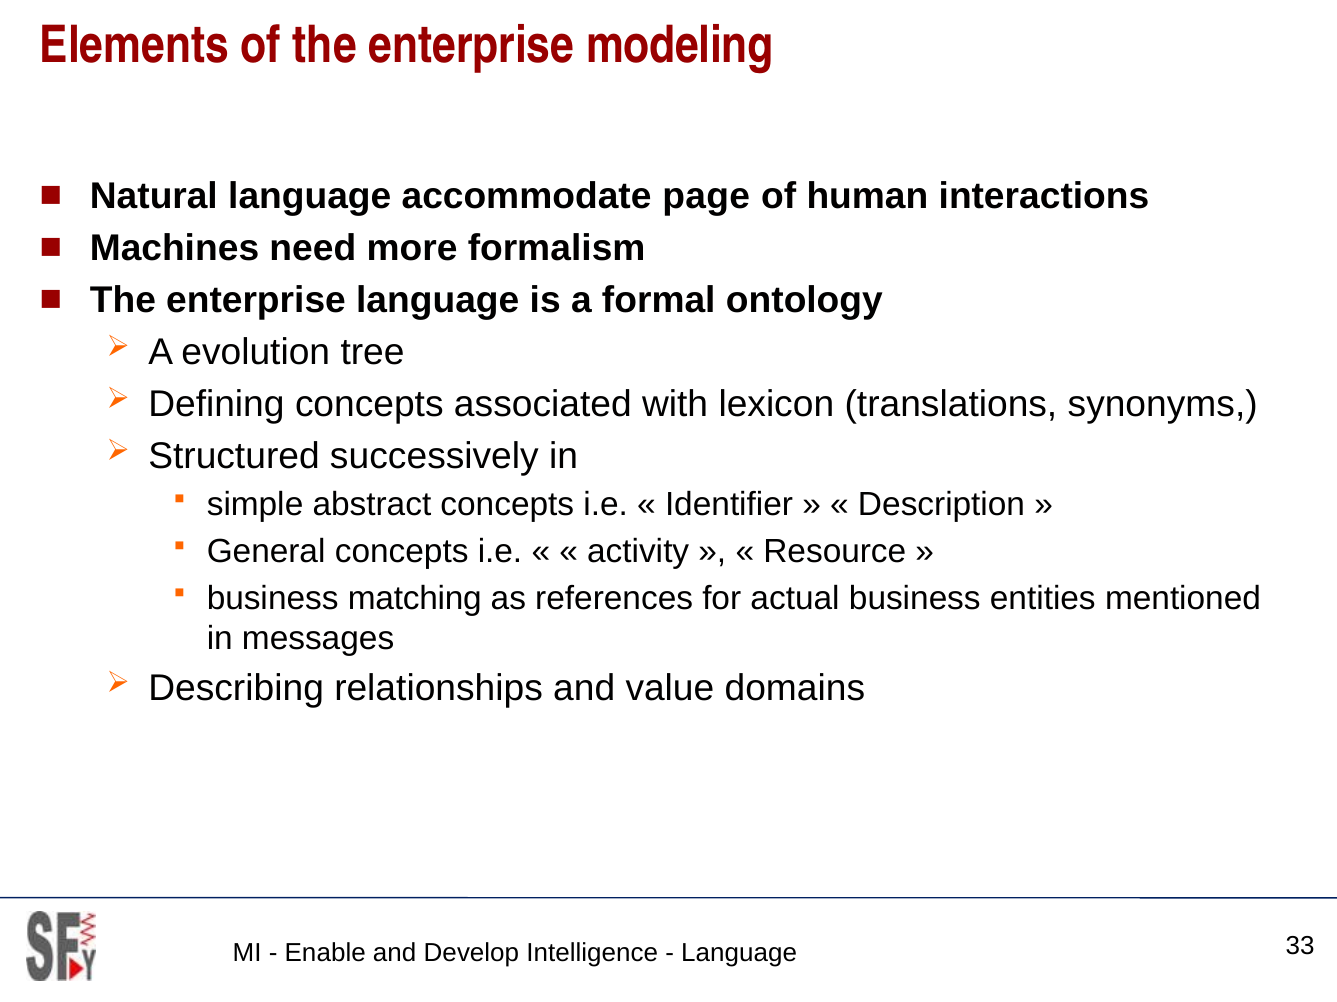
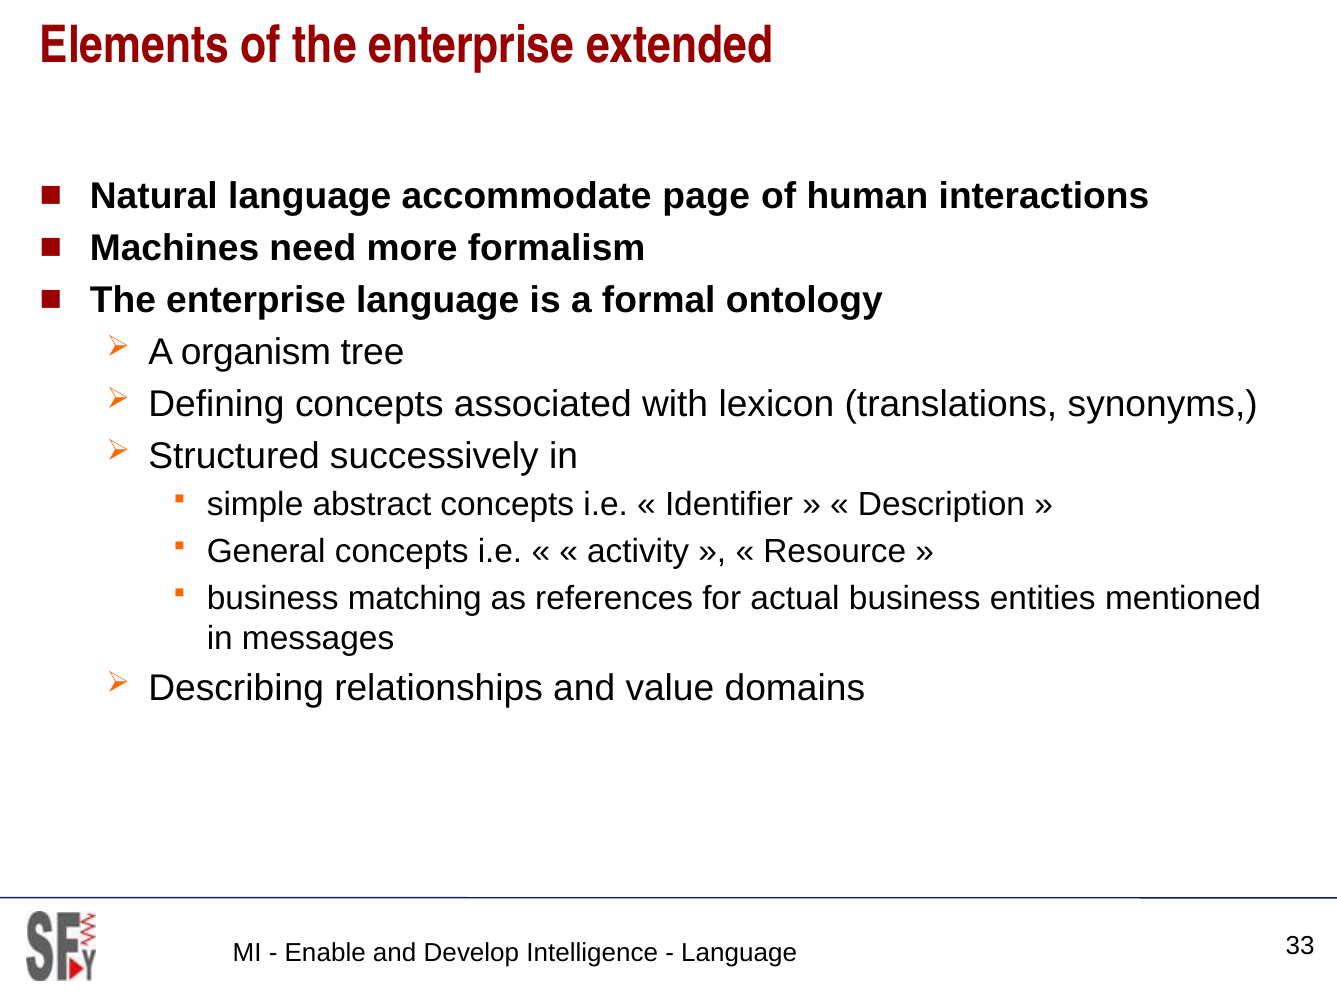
modeling: modeling -> extended
evolution: evolution -> organism
